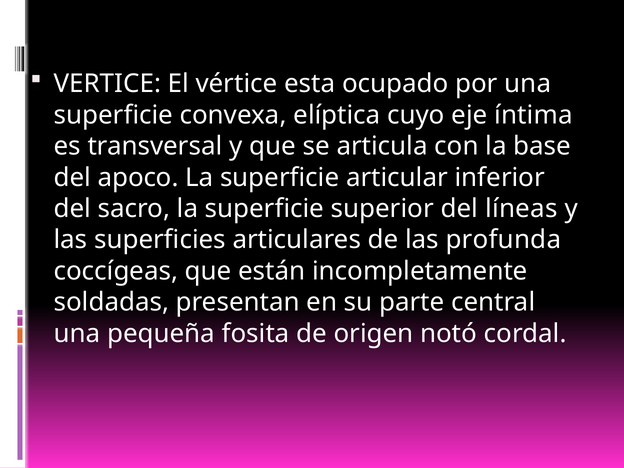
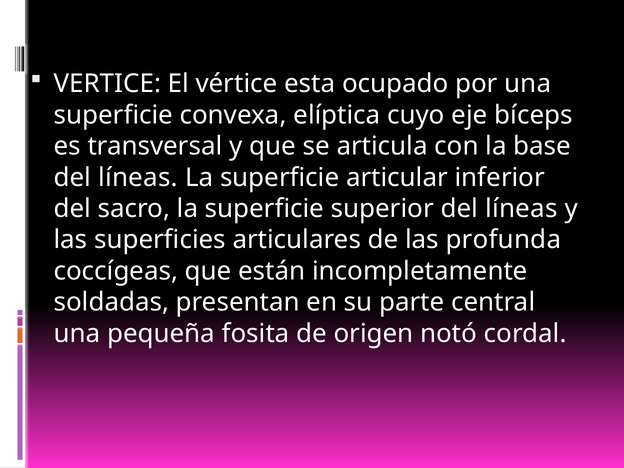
íntima: íntima -> bíceps
apoco at (138, 177): apoco -> líneas
